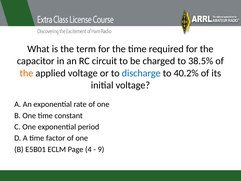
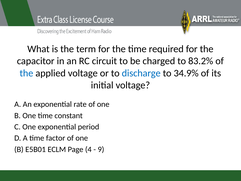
38.5%: 38.5% -> 83.2%
the at (26, 73) colour: orange -> blue
40.2%: 40.2% -> 34.9%
